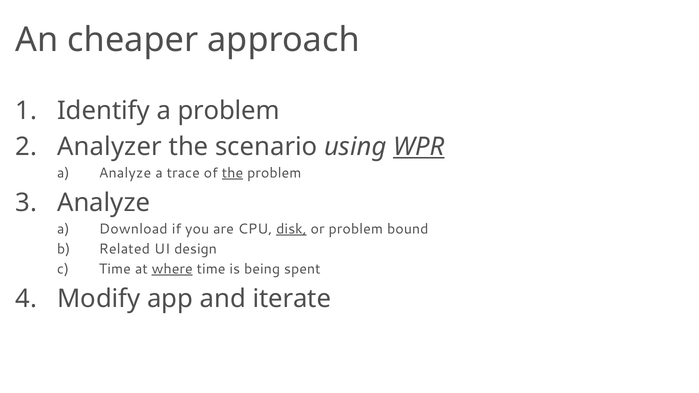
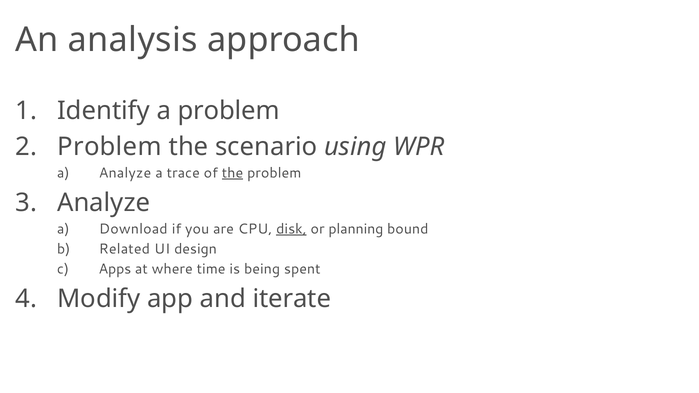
cheaper: cheaper -> analysis
Analyzer at (110, 147): Analyzer -> Problem
WPR underline: present -> none
or problem: problem -> planning
Time at (115, 269): Time -> Apps
where underline: present -> none
